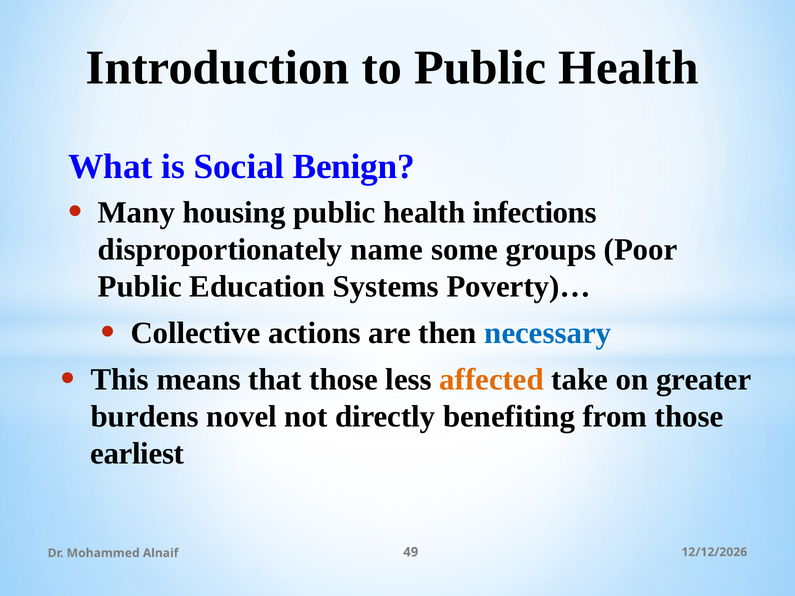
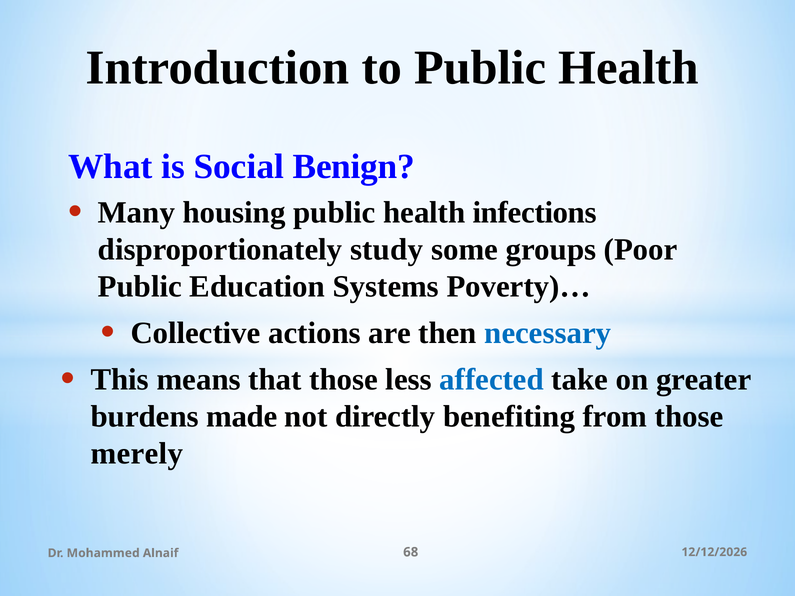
name: name -> study
affected colour: orange -> blue
novel: novel -> made
earliest: earliest -> merely
49: 49 -> 68
